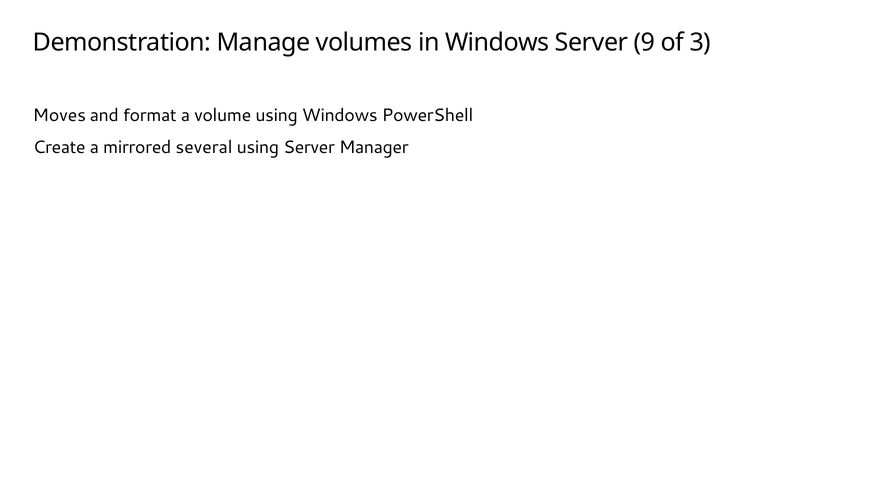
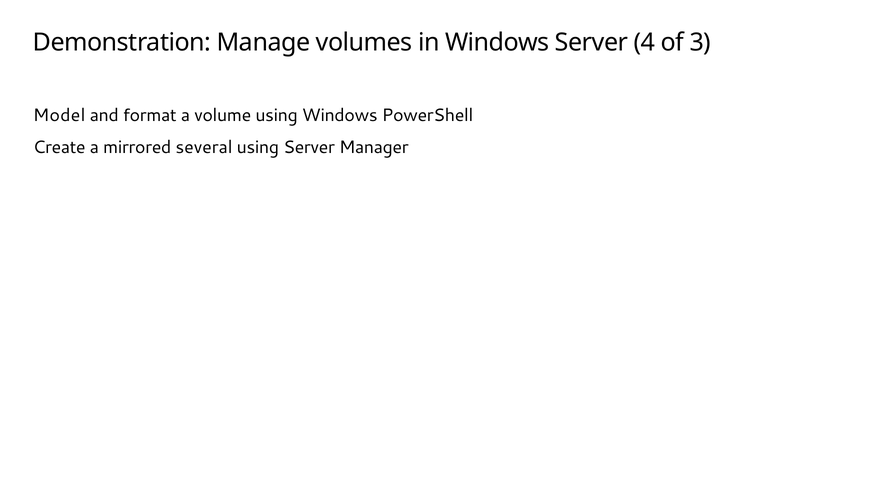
9: 9 -> 4
Moves: Moves -> Model
